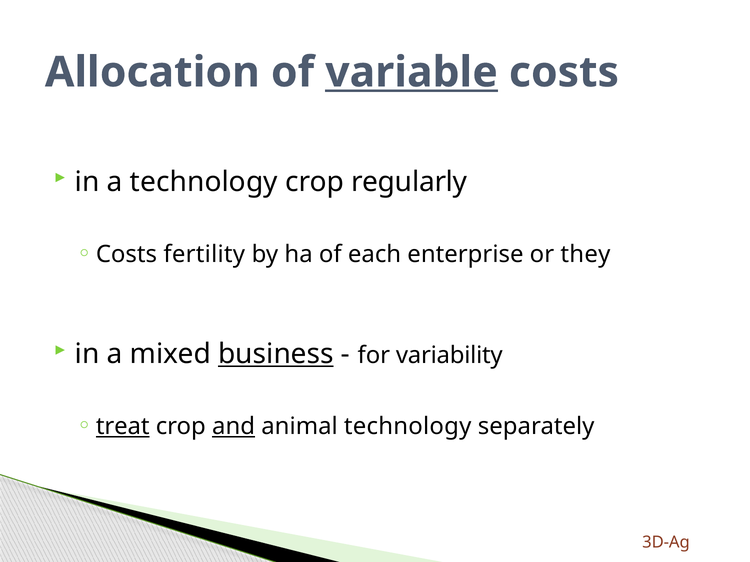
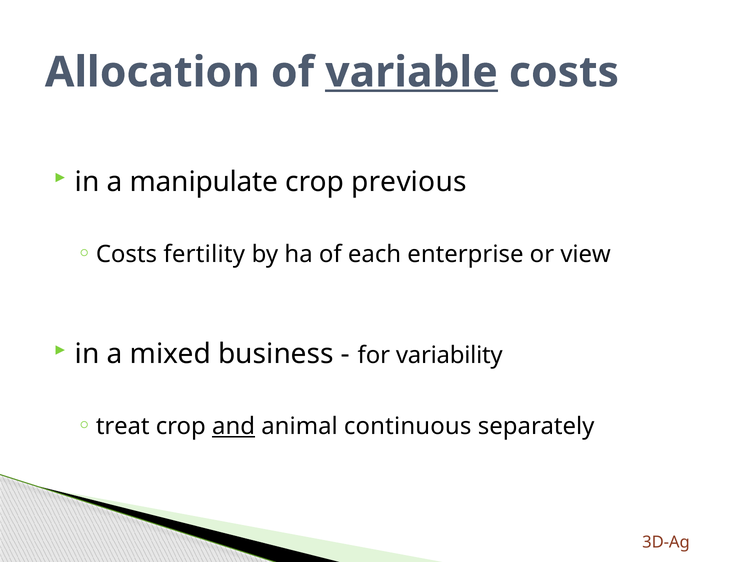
a technology: technology -> manipulate
regularly: regularly -> previous
they: they -> view
business underline: present -> none
treat underline: present -> none
animal technology: technology -> continuous
